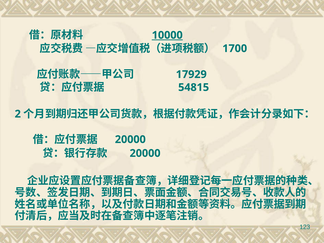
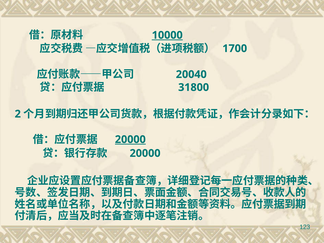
17929: 17929 -> 20040
54815: 54815 -> 31800
20000 at (130, 139) underline: none -> present
